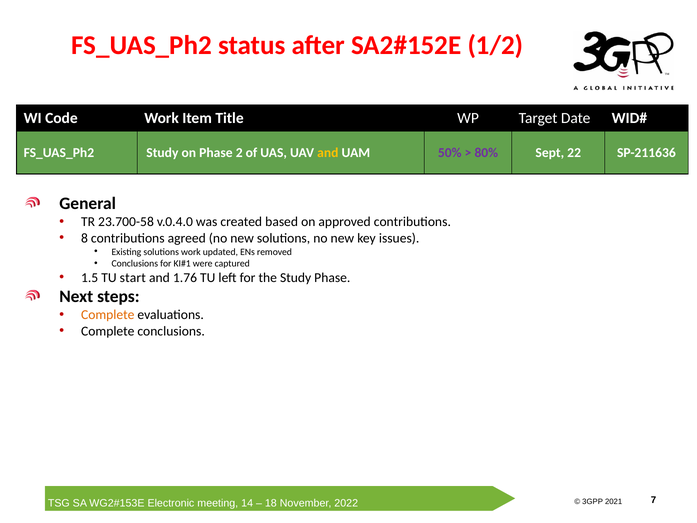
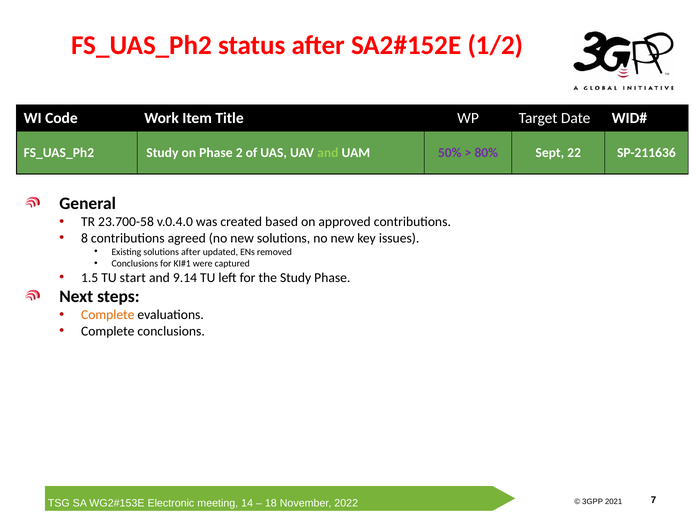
and at (328, 153) colour: yellow -> light green
solutions work: work -> after
1.76: 1.76 -> 9.14
